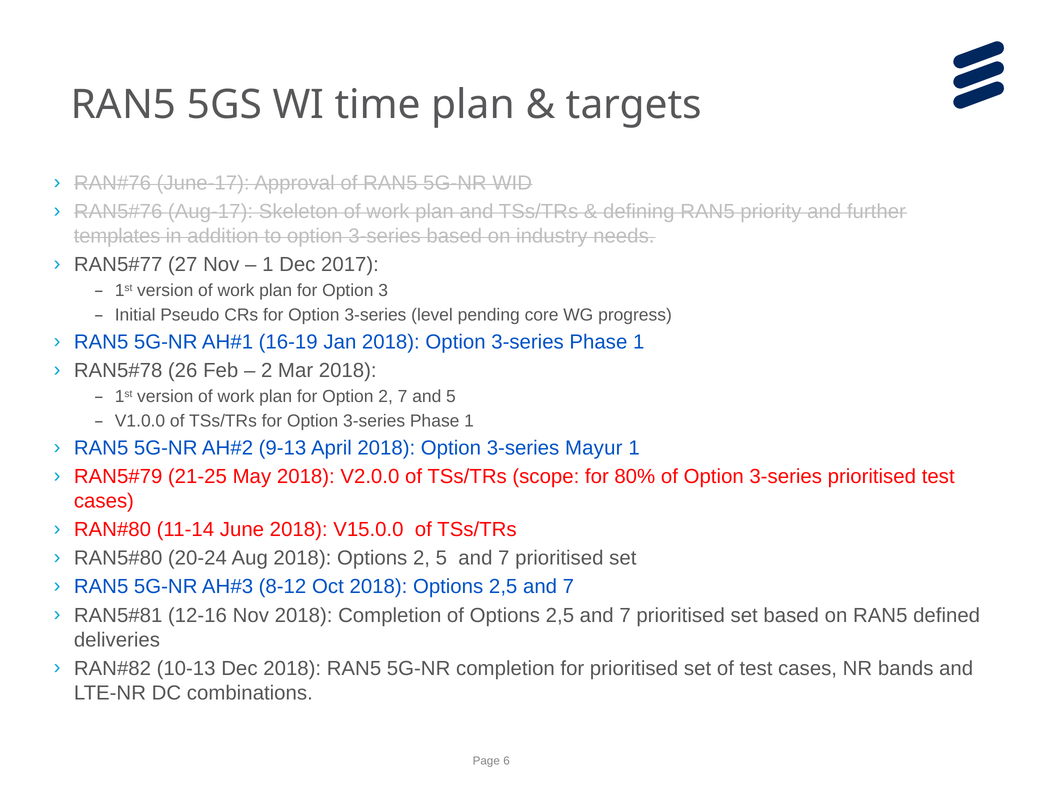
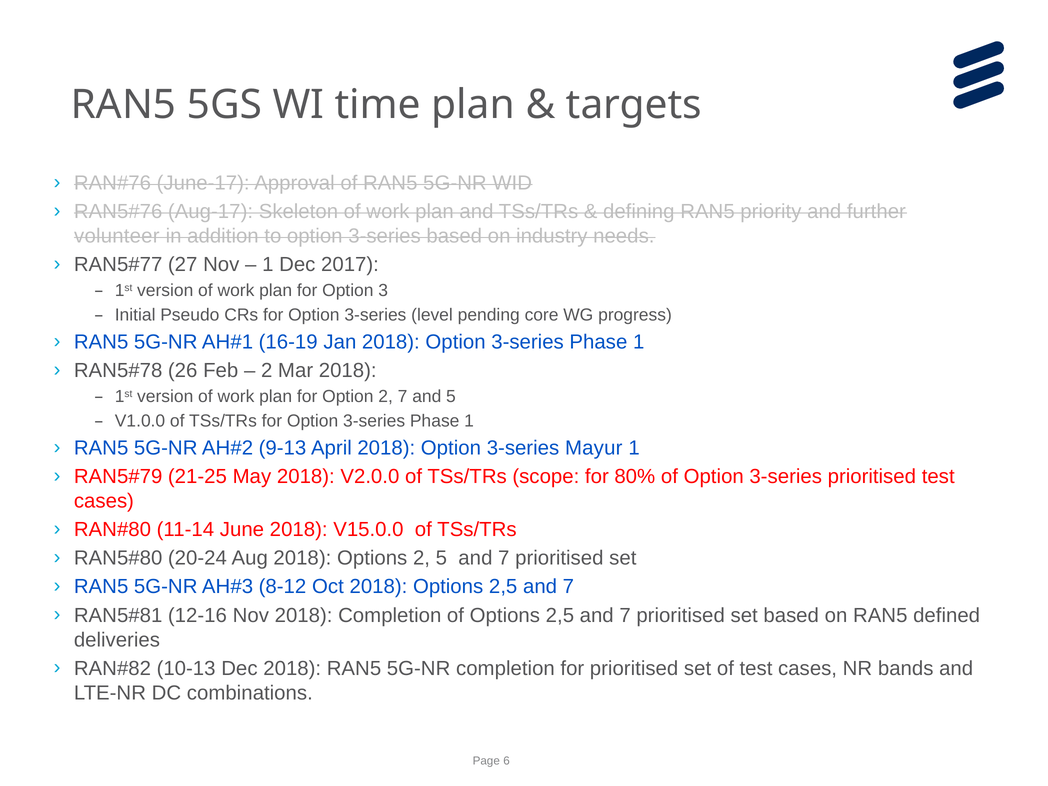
templates: templates -> volunteer
